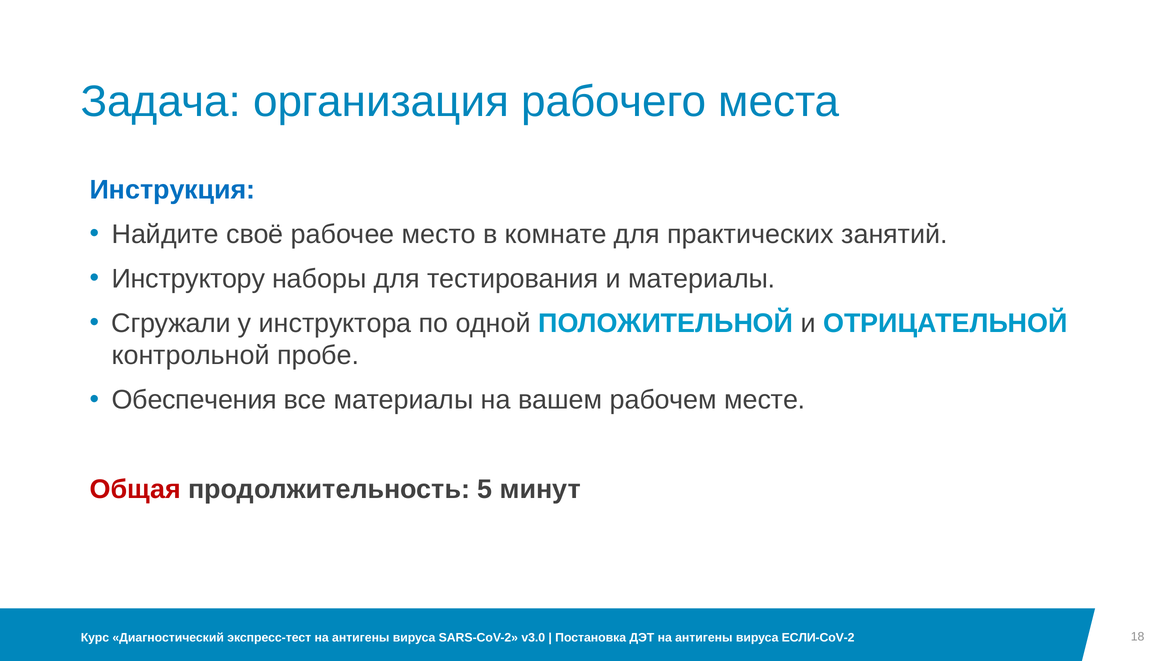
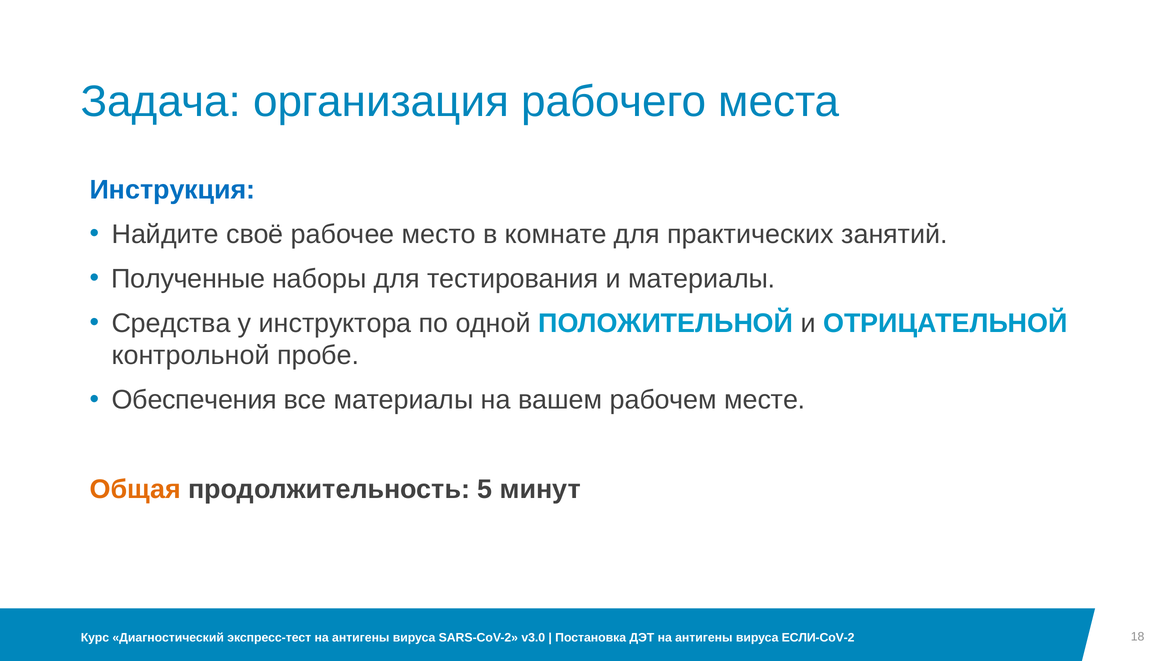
Инструктору: Инструктору -> Полученные
Сгружали: Сгружали -> Средства
Общая colour: red -> orange
